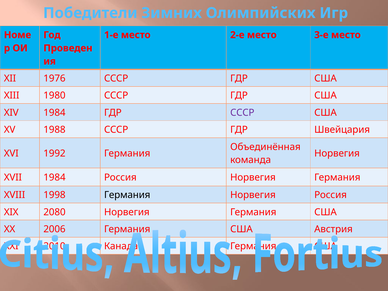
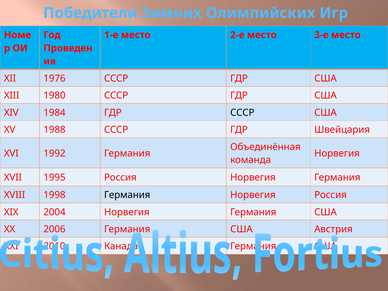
СССР at (242, 113) colour: purple -> black
XVII 1984: 1984 -> 1995
2080: 2080 -> 2004
